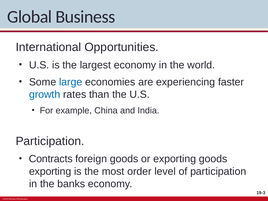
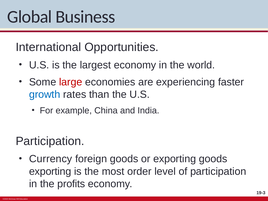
large colour: blue -> red
Contracts: Contracts -> Currency
banks: banks -> profits
